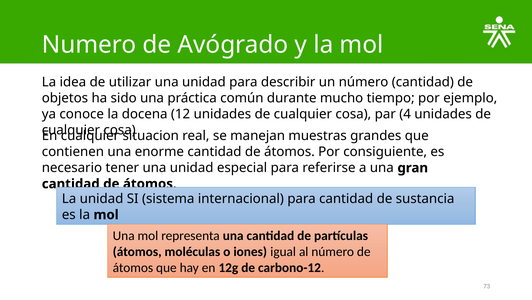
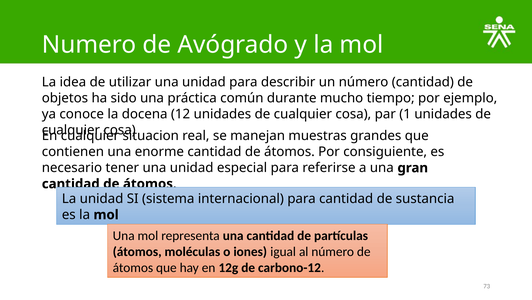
4: 4 -> 1
